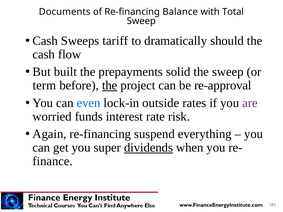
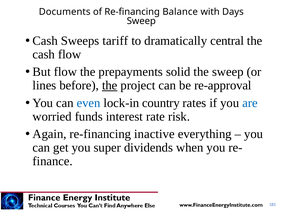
Total: Total -> Days
should: should -> central
But built: built -> flow
term: term -> lines
outside: outside -> country
are colour: purple -> blue
suspend: suspend -> inactive
dividends underline: present -> none
